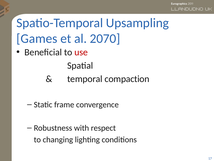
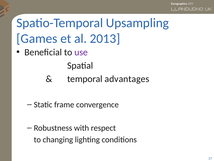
2070: 2070 -> 2013
use colour: red -> purple
compaction: compaction -> advantages
